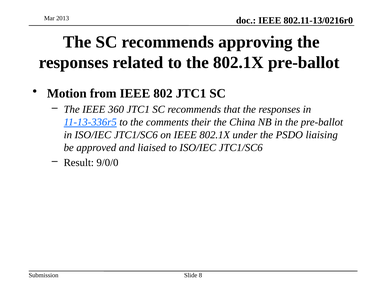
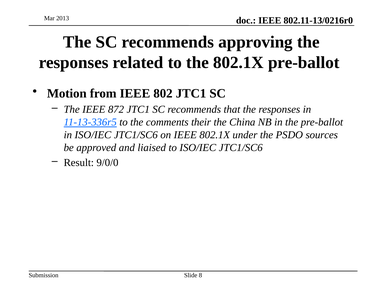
360: 360 -> 872
liaising: liaising -> sources
